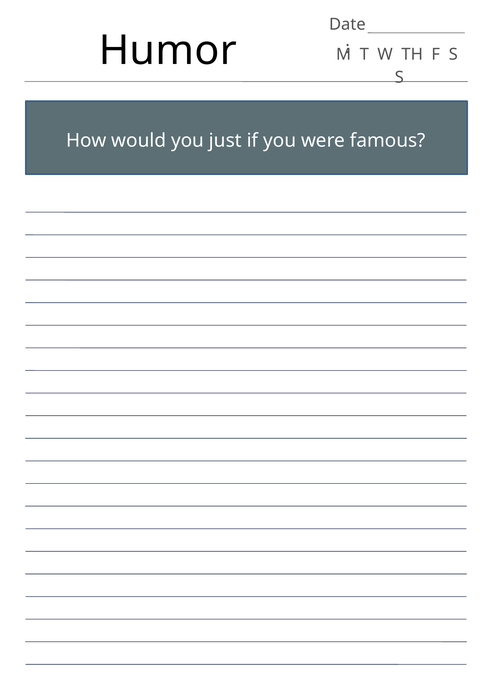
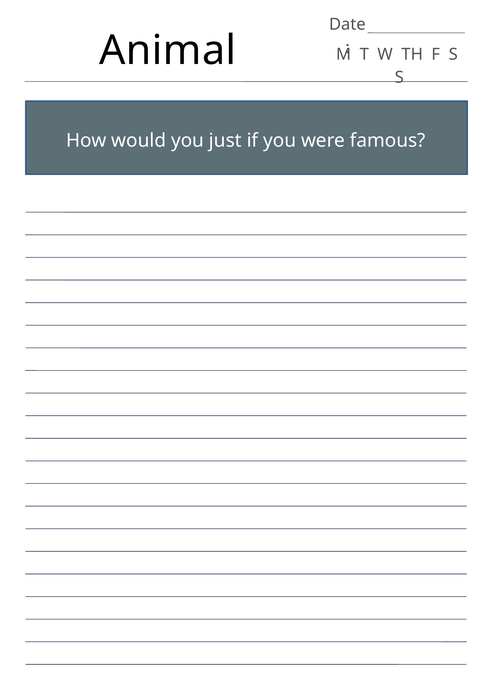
Humor: Humor -> Animal
